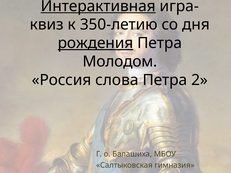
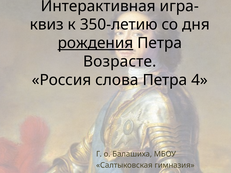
Интерактивная underline: present -> none
Молодом: Молодом -> Возрасте
2: 2 -> 4
